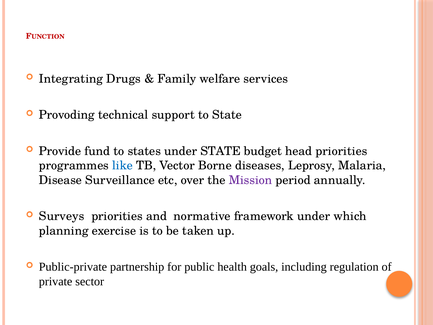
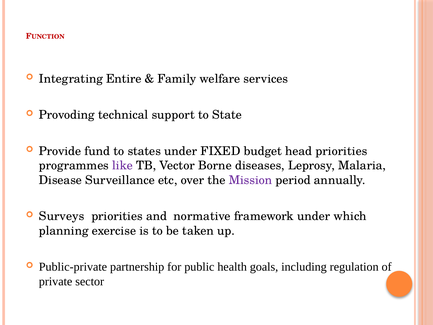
Drugs: Drugs -> Entire
under STATE: STATE -> FIXED
like colour: blue -> purple
